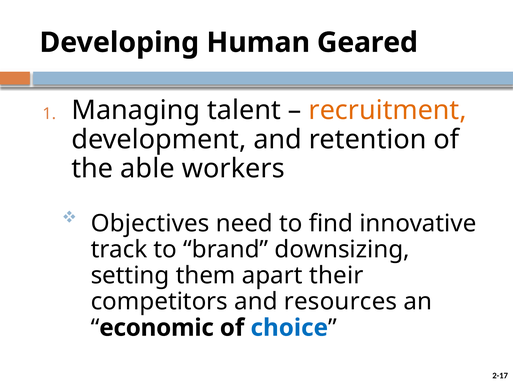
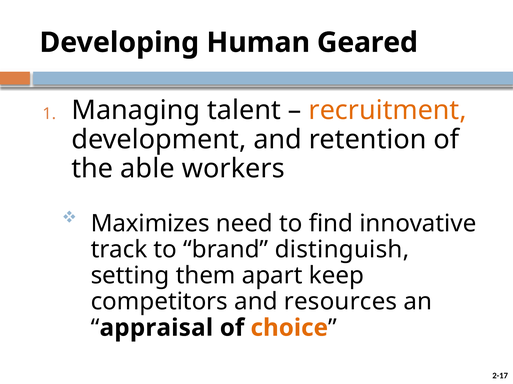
Objectives: Objectives -> Maximizes
downsizing: downsizing -> distinguish
their: their -> keep
economic: economic -> appraisal
choice colour: blue -> orange
